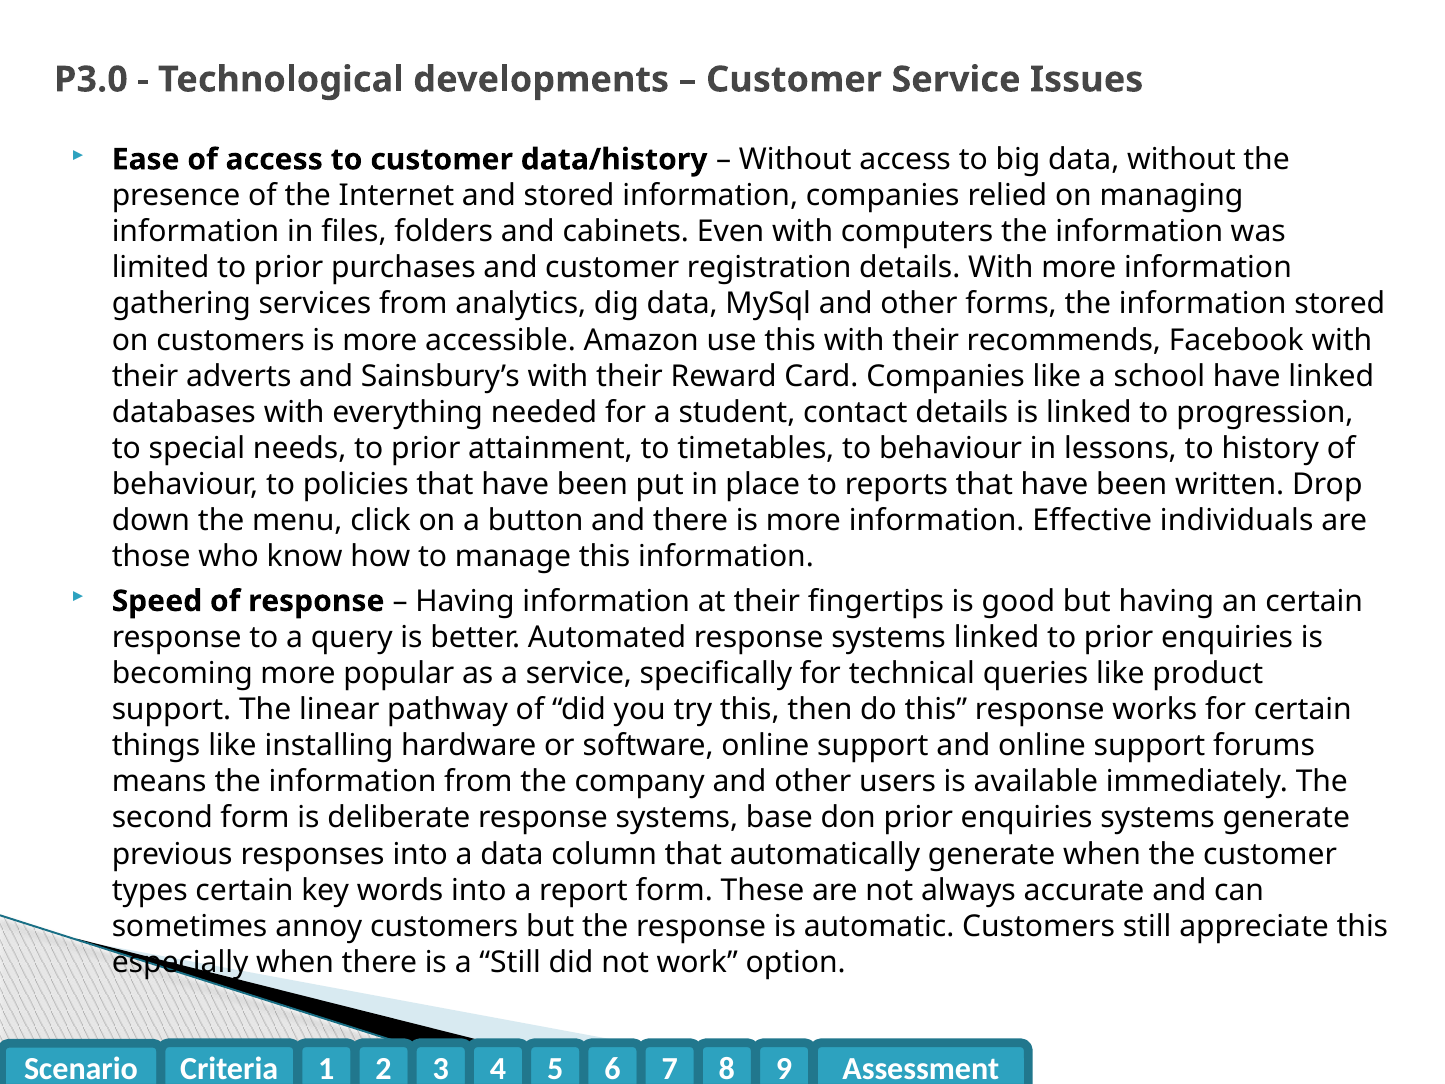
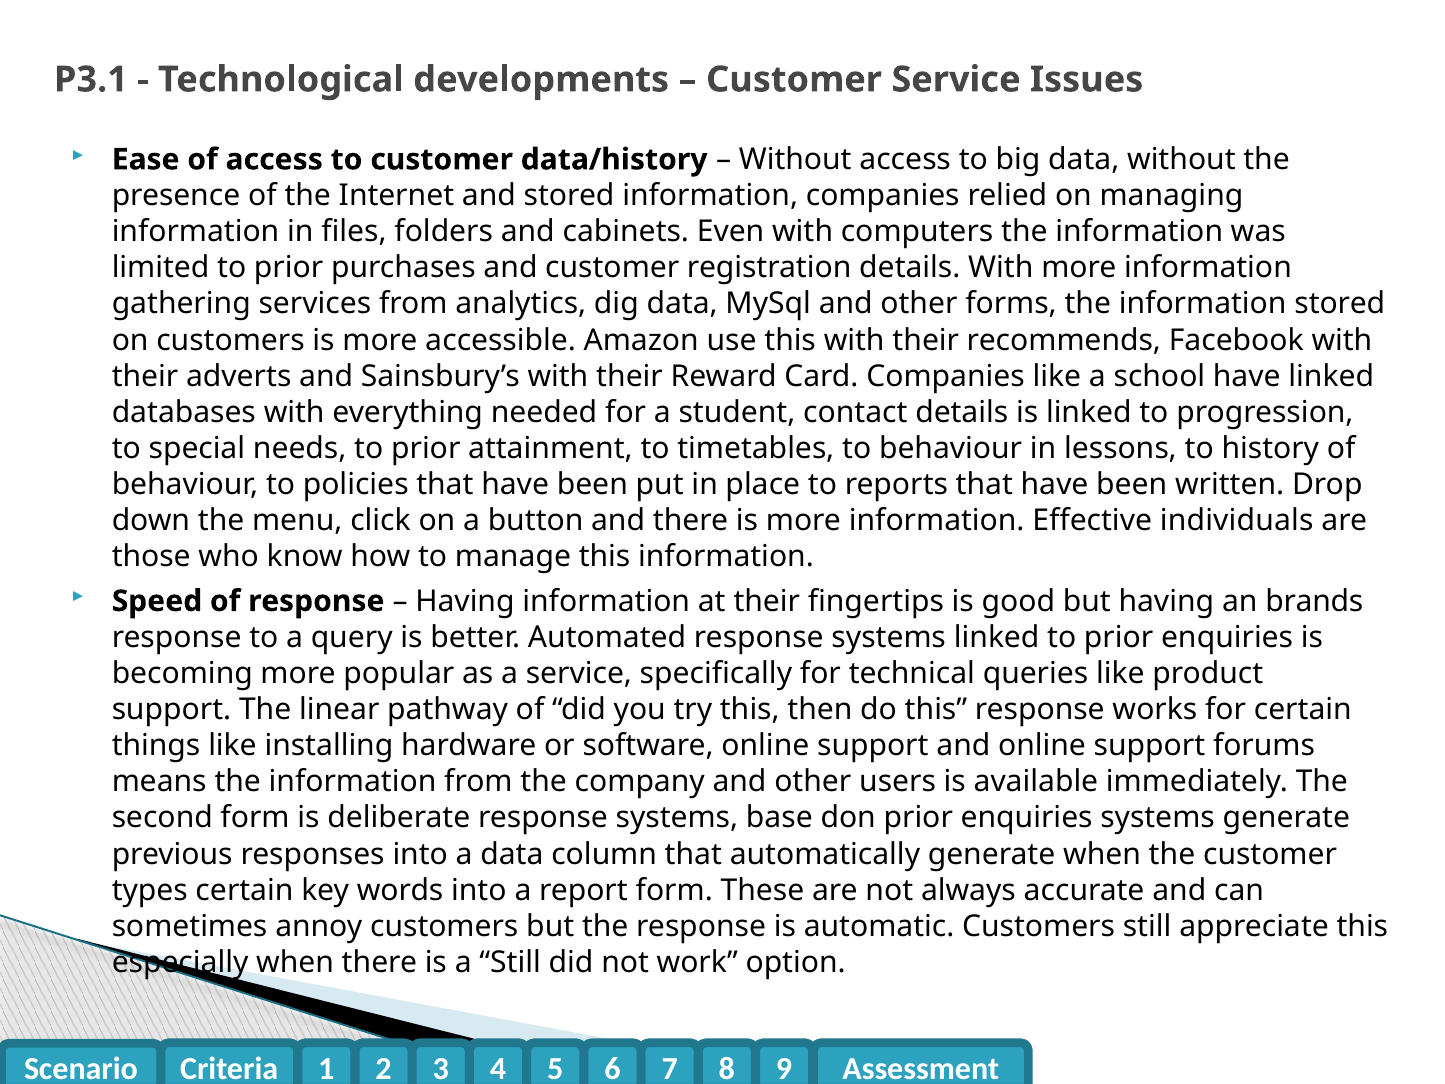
P3.0: P3.0 -> P3.1
an certain: certain -> brands
